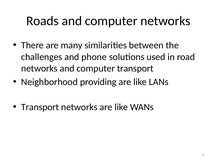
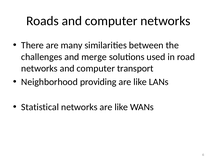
phone: phone -> merge
Transport at (40, 108): Transport -> Statistical
